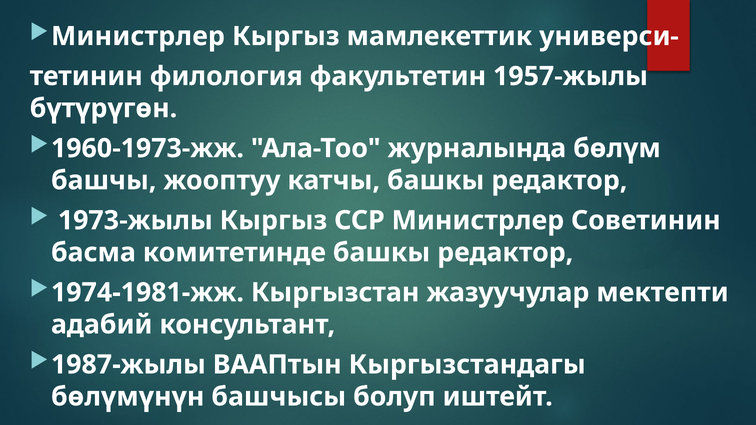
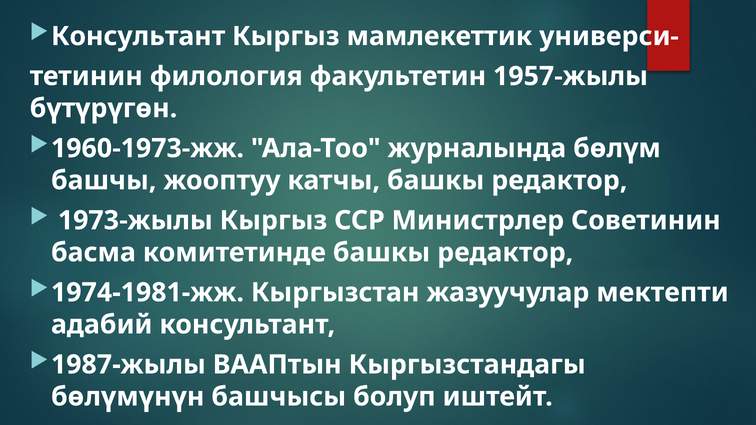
Министрлер at (138, 36): Министрлер -> Консультант
